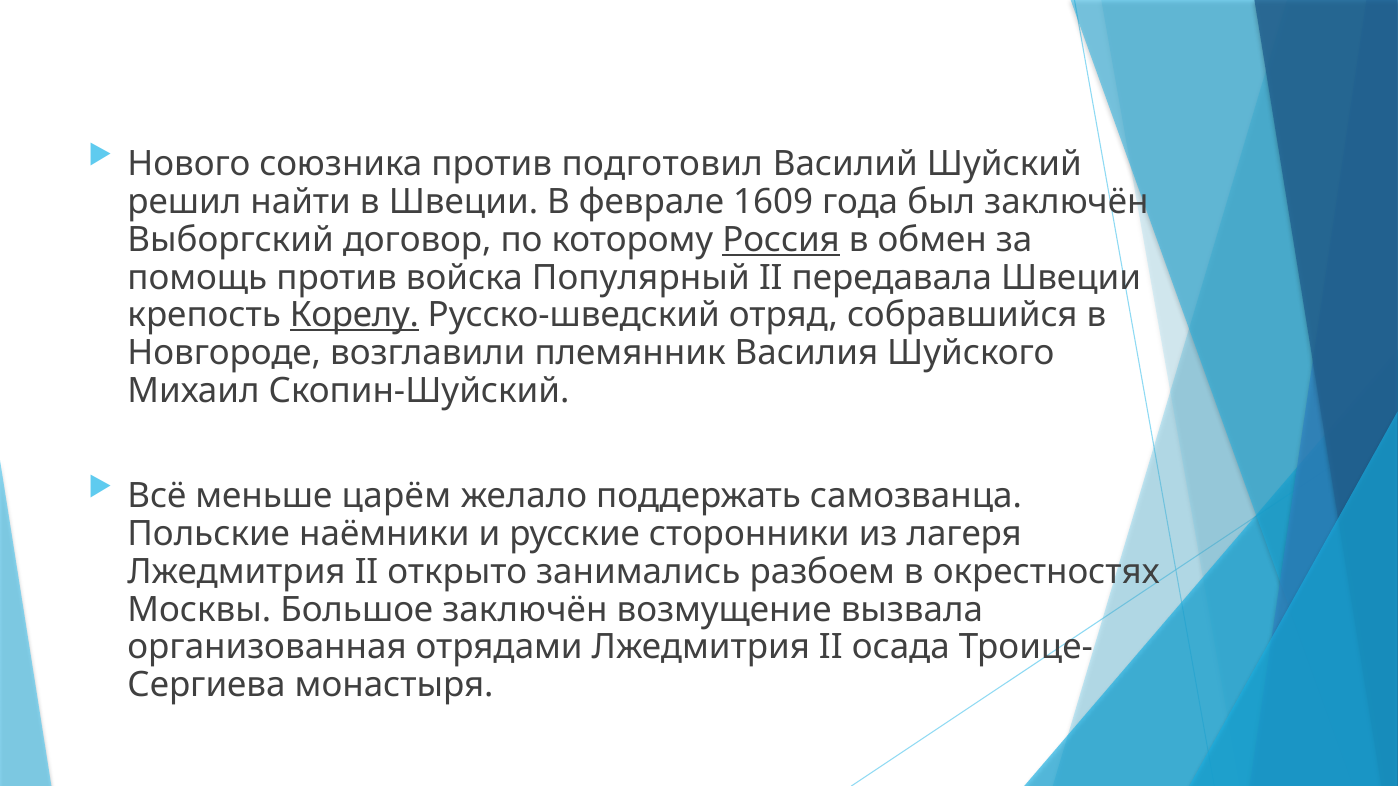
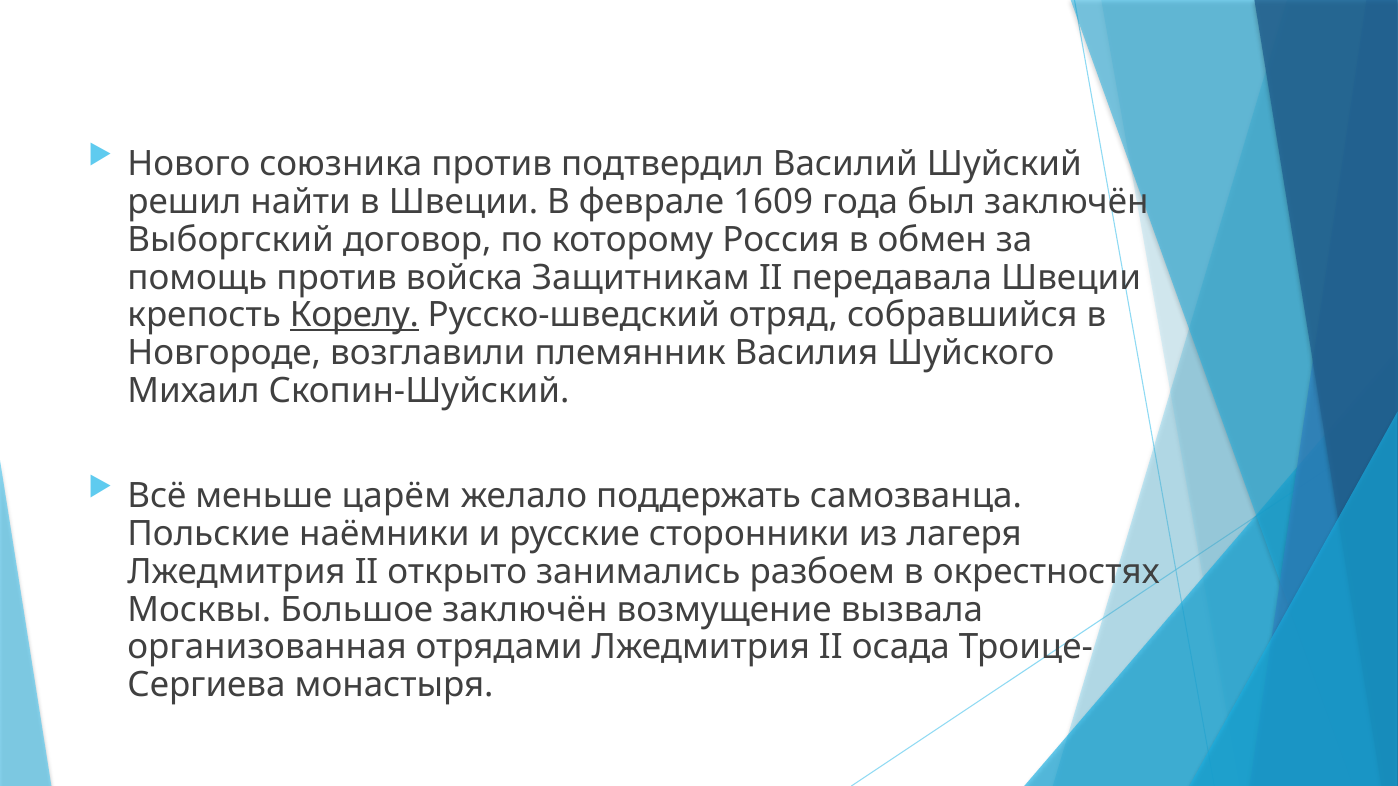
подготовил: подготовил -> подтвердил
Россия underline: present -> none
Популярный: Популярный -> Защитникам
